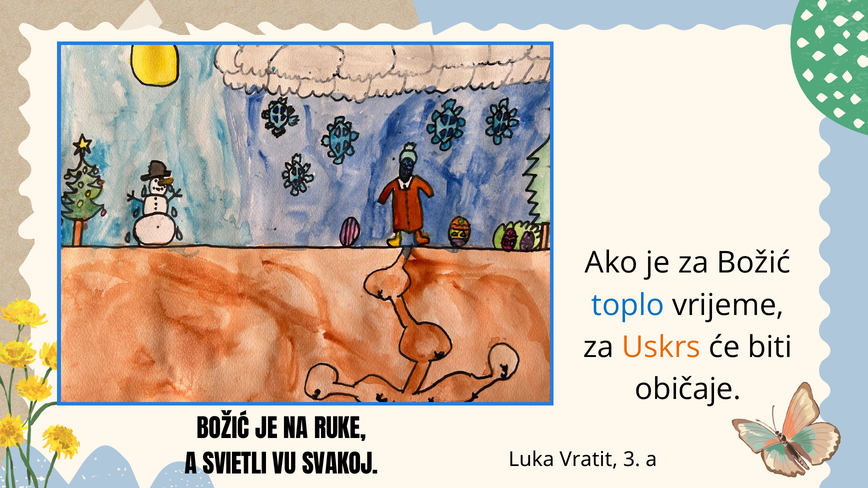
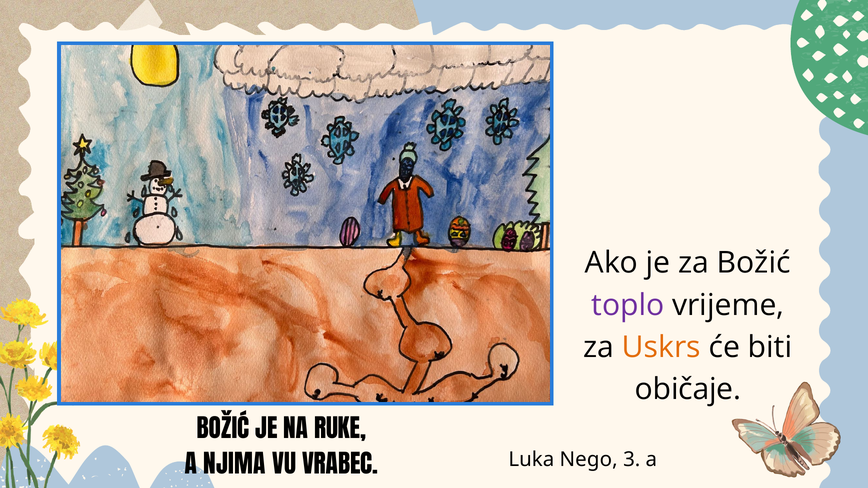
toplo colour: blue -> purple
SVIETLI: SVIETLI -> NJIMA
SVAKOJ: SVAKOJ -> VRABEC
Vratit: Vratit -> Nego
